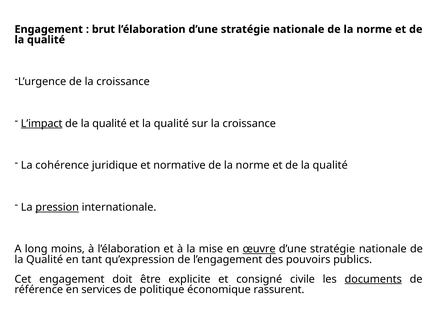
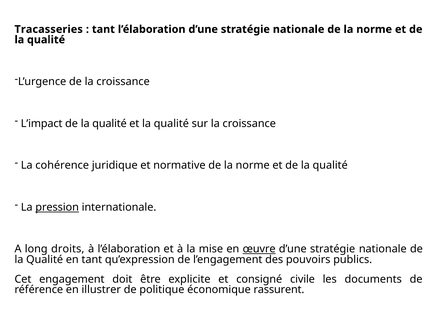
Engagement at (49, 29): Engagement -> Tracasseries
brut at (103, 29): brut -> tant
L’impact underline: present -> none
moins: moins -> droits
documents underline: present -> none
services: services -> illustrer
